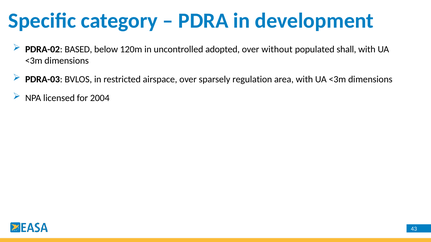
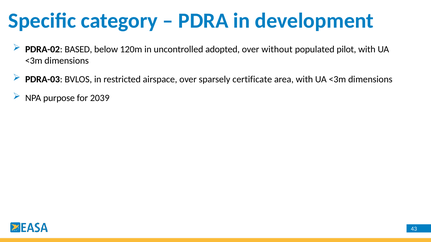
shall: shall -> pilot
regulation: regulation -> certificate
licensed: licensed -> purpose
2004: 2004 -> 2039
